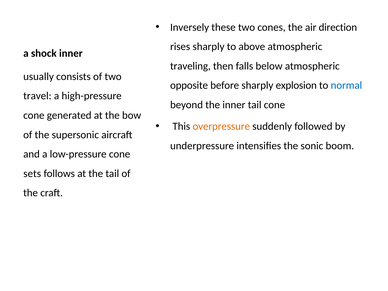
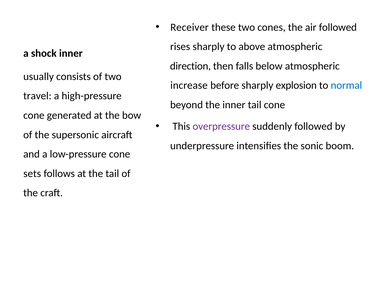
Inversely: Inversely -> Receiver
air direction: direction -> followed
traveling: traveling -> direction
opposite: opposite -> increase
overpressure colour: orange -> purple
